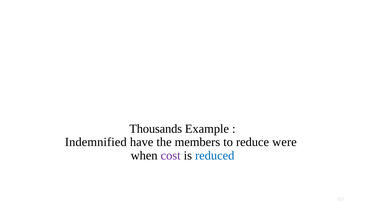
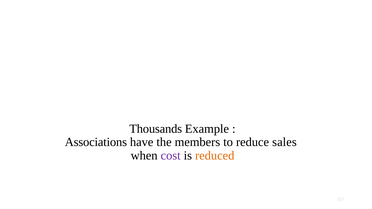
Indemnified: Indemnified -> Associations
were: were -> sales
reduced colour: blue -> orange
